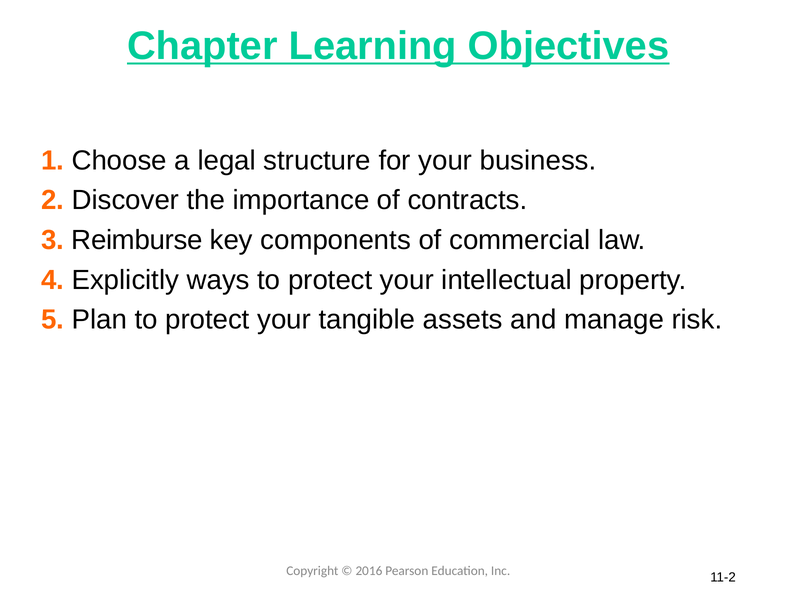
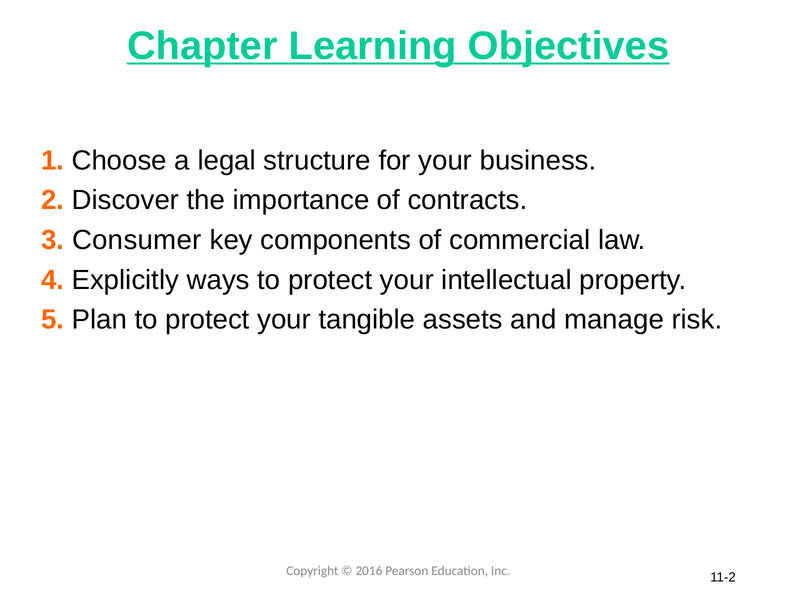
Reimburse: Reimburse -> Consumer
